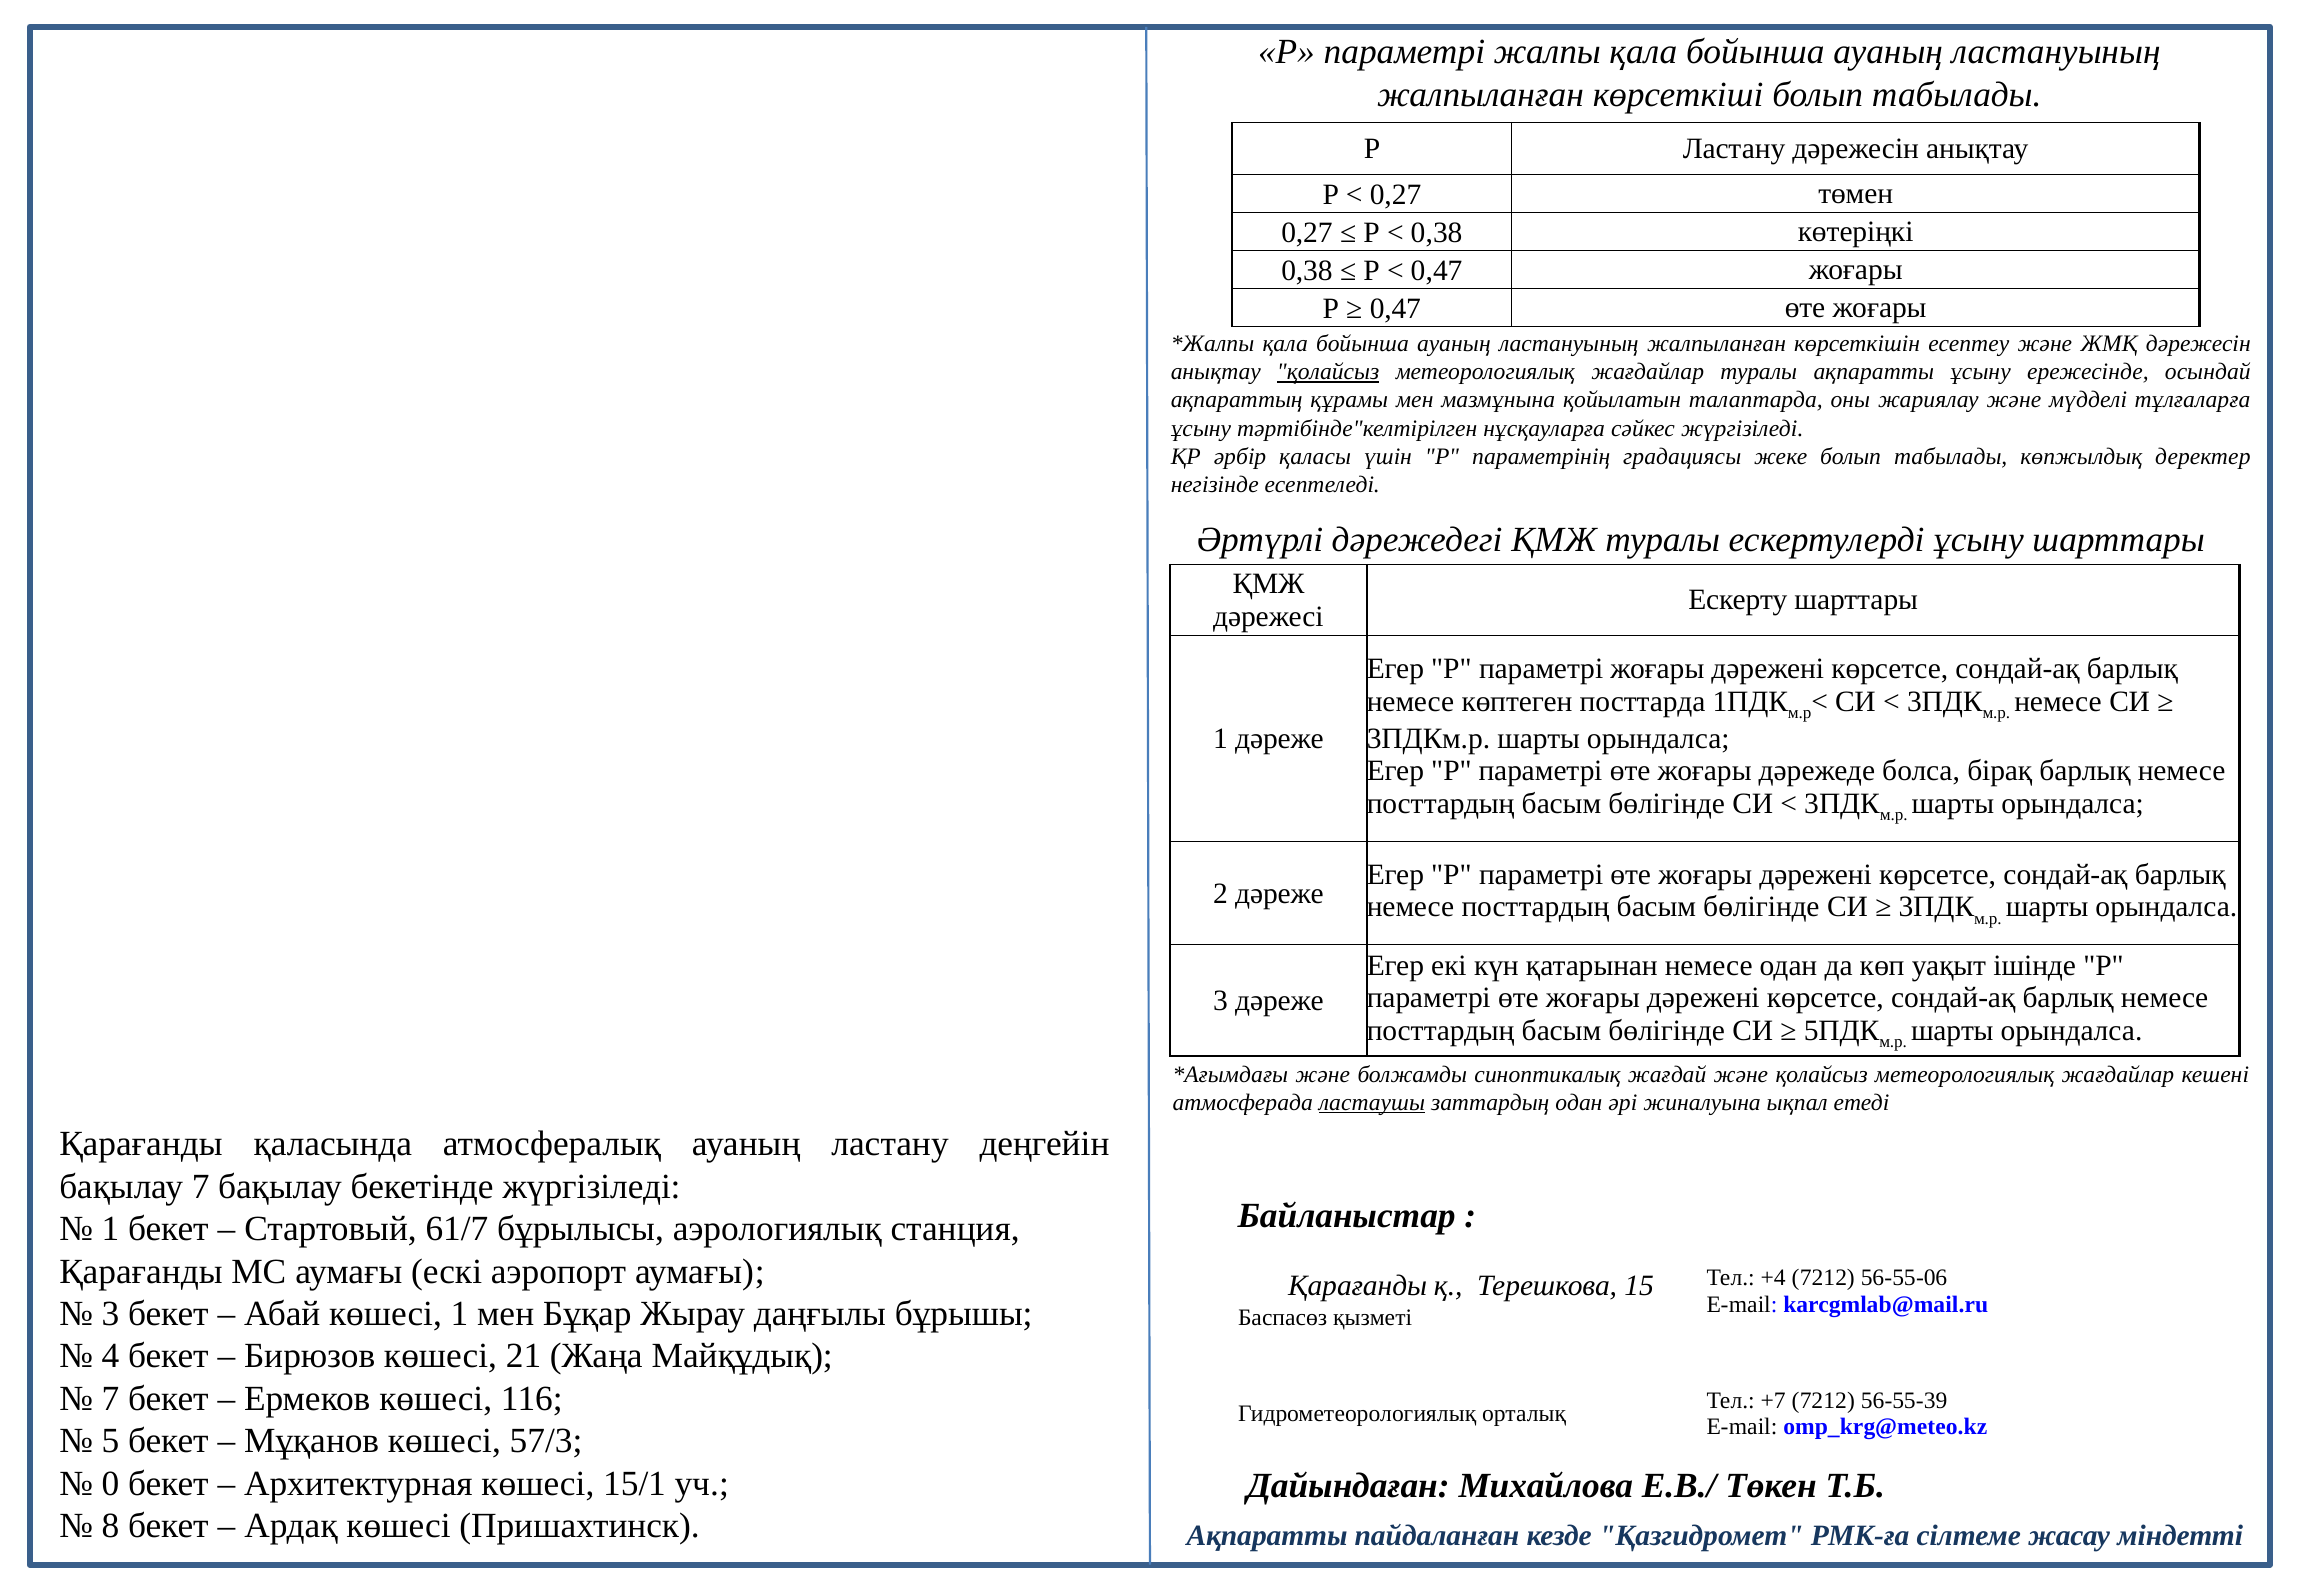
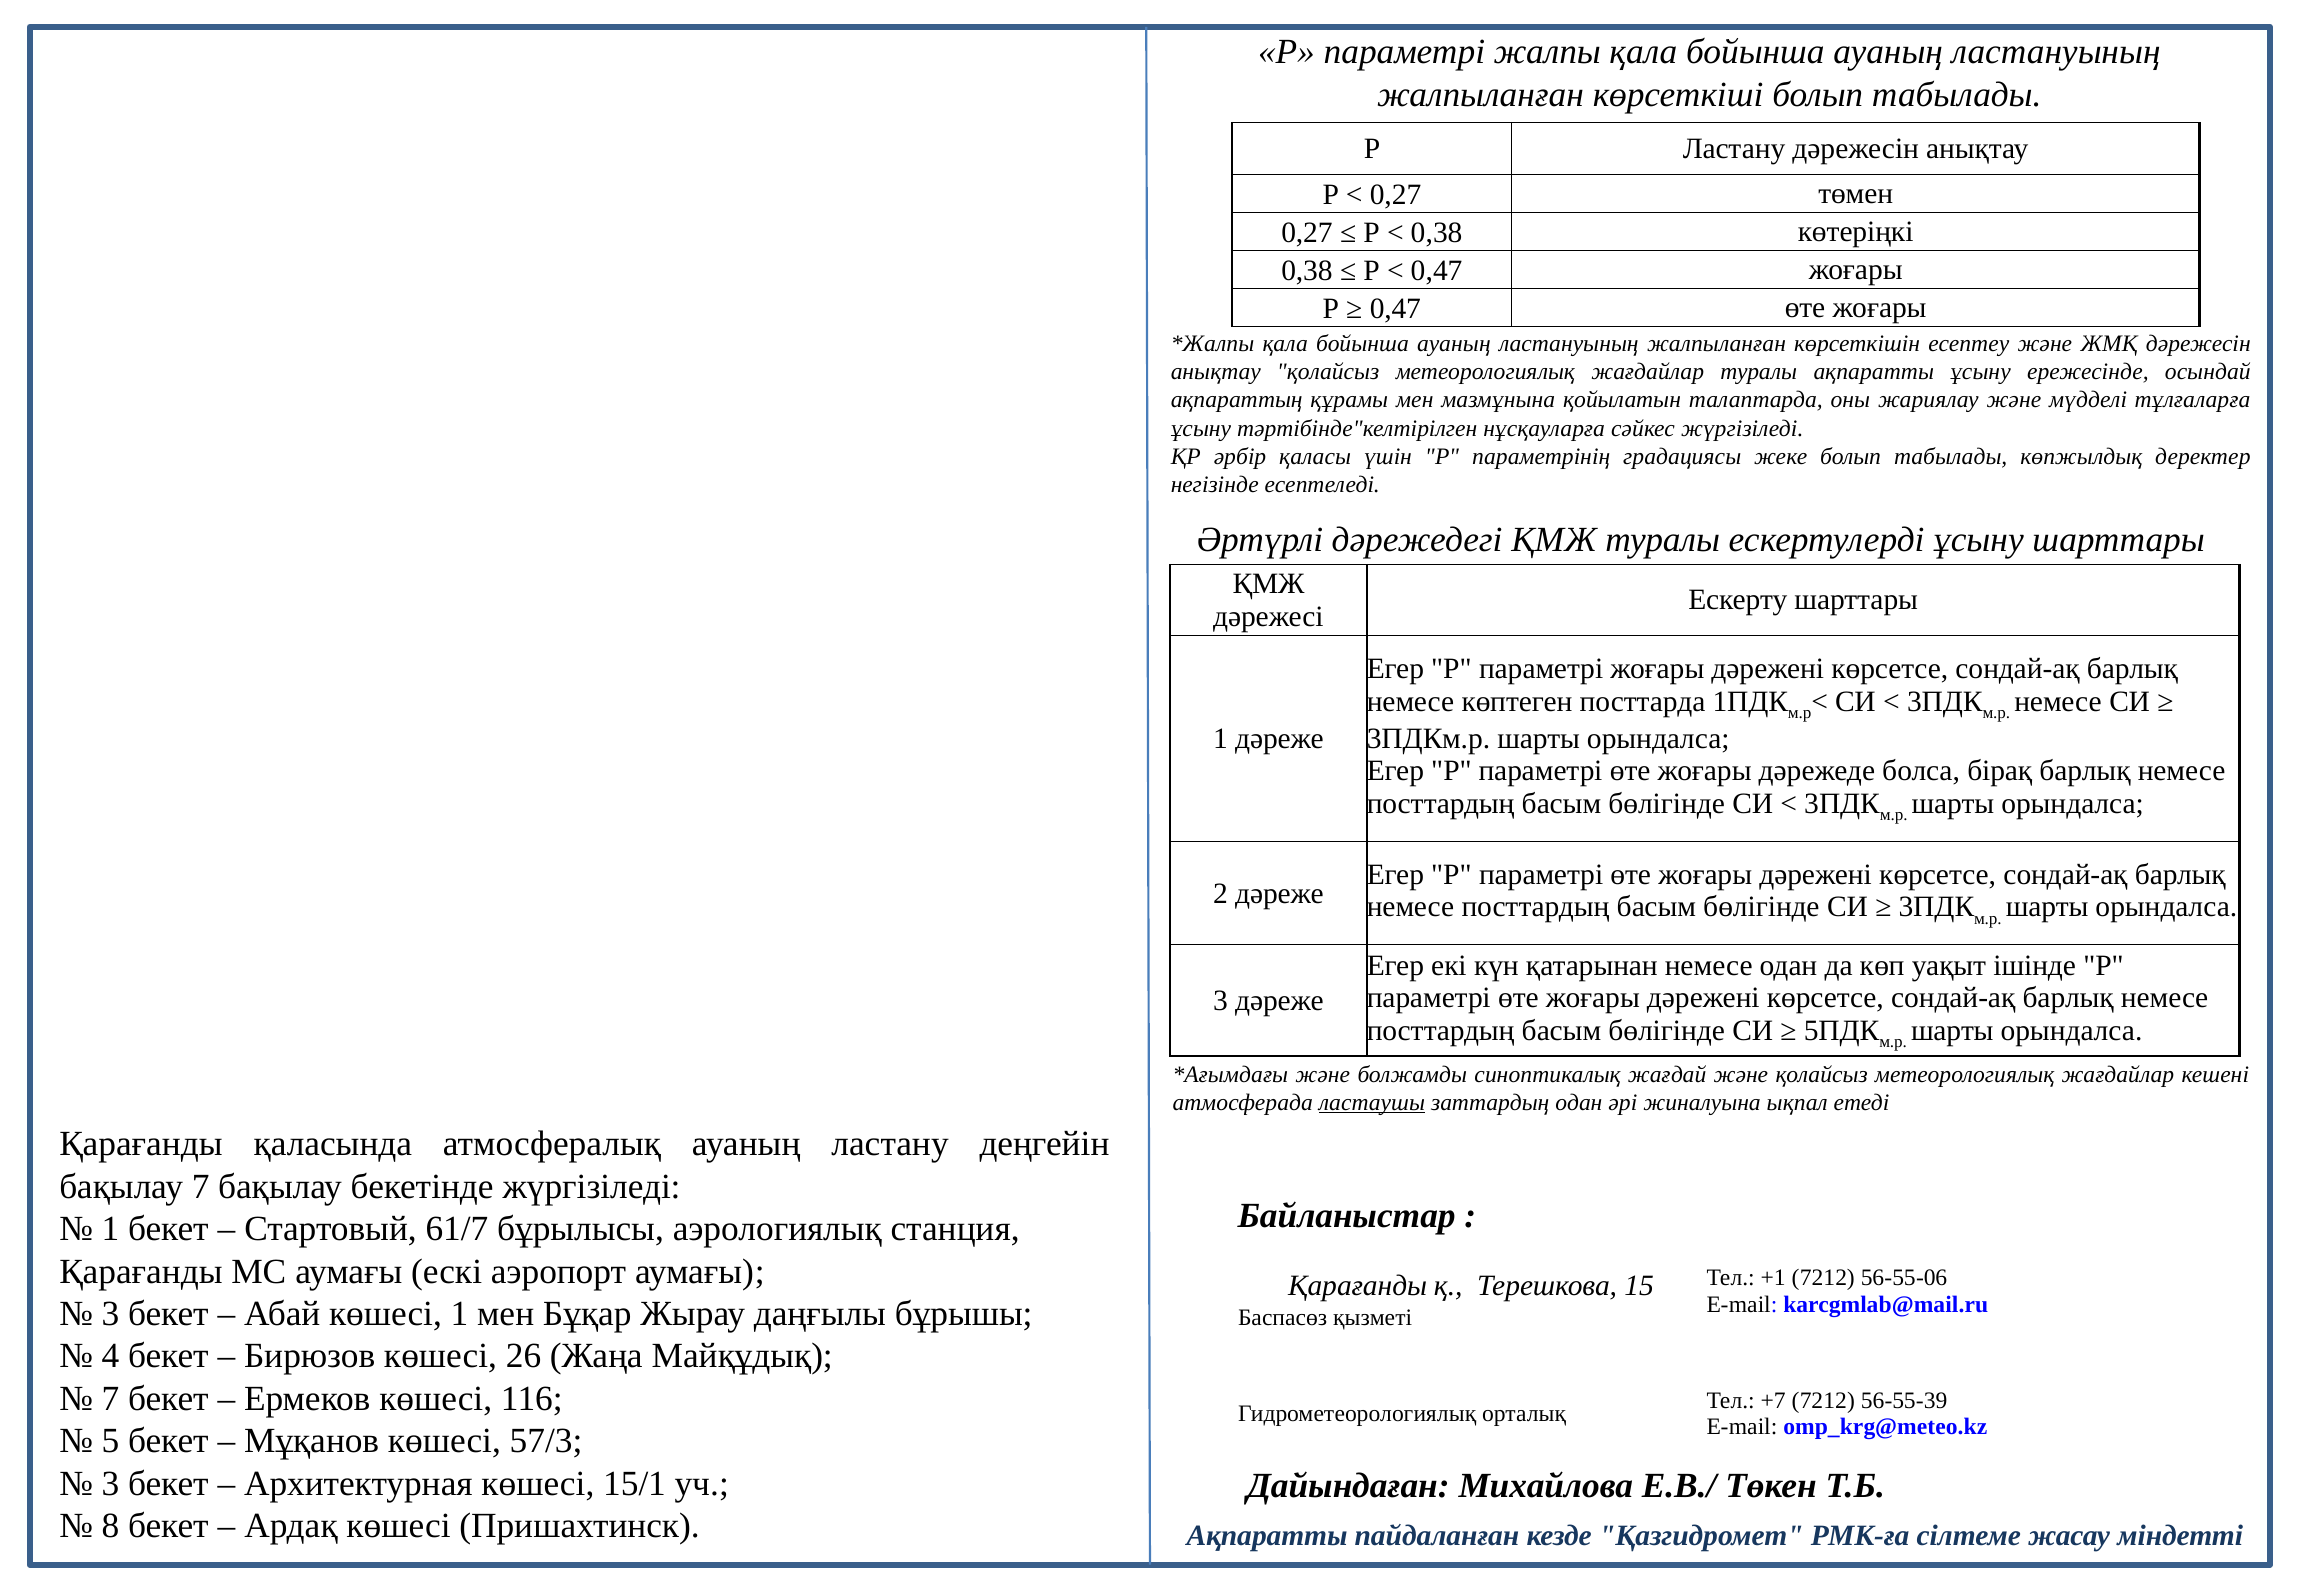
қолайсыз at (1328, 372) underline: present -> none
+4: +4 -> +1
21: 21 -> 26
0 at (111, 1484): 0 -> 3
